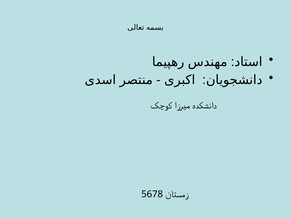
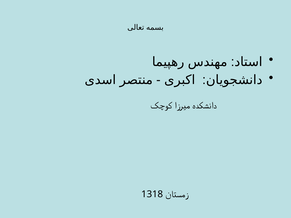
5678: 5678 -> 1318
